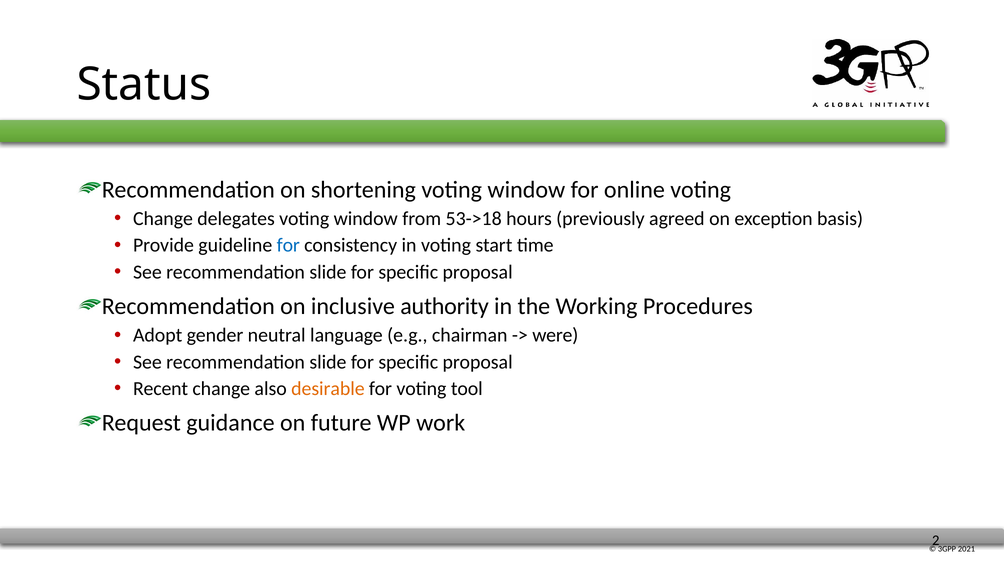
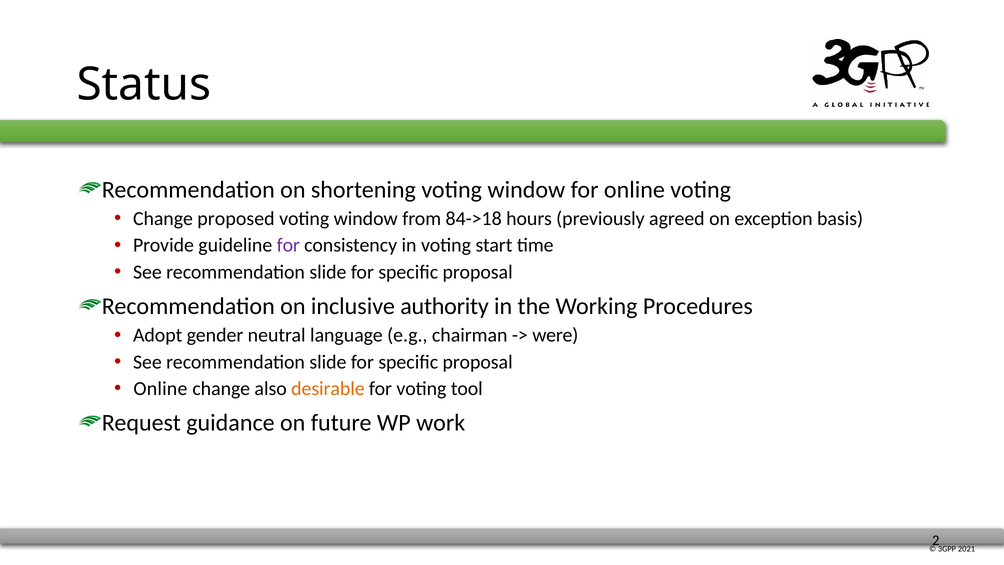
delegates: delegates -> proposed
53->18: 53->18 -> 84->18
for at (288, 245) colour: blue -> purple
Recent at (161, 388): Recent -> Online
